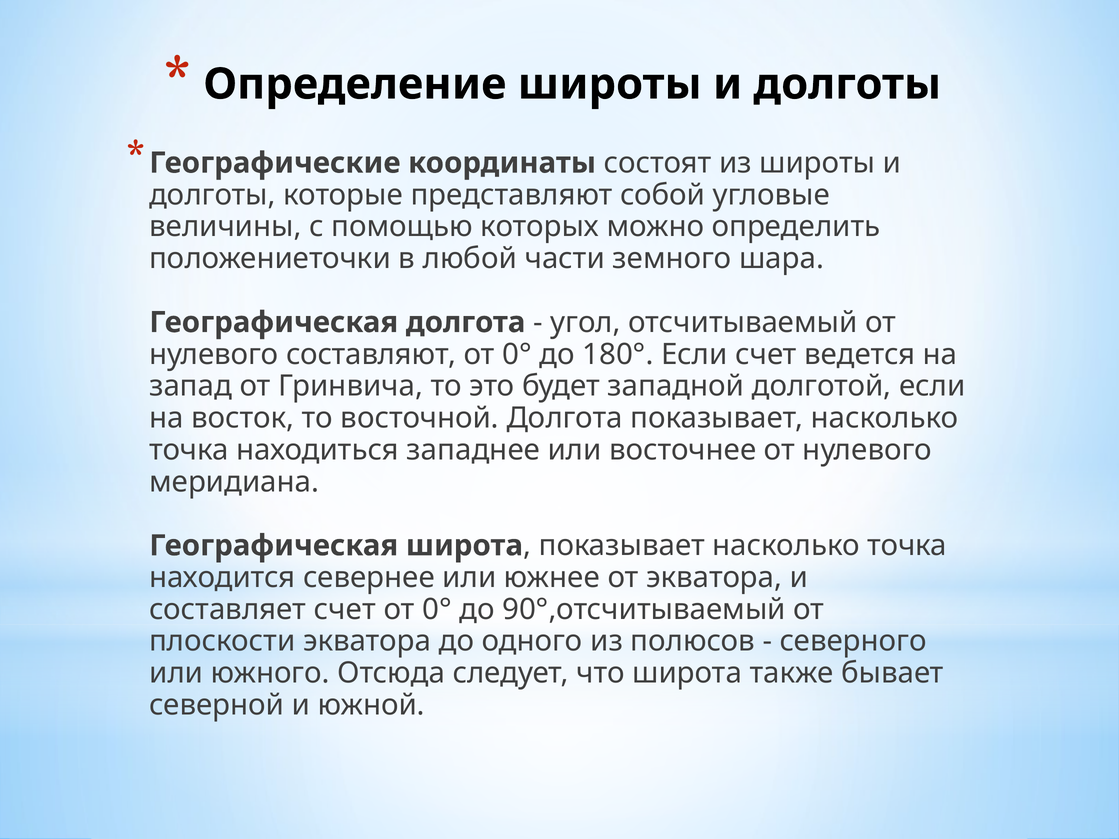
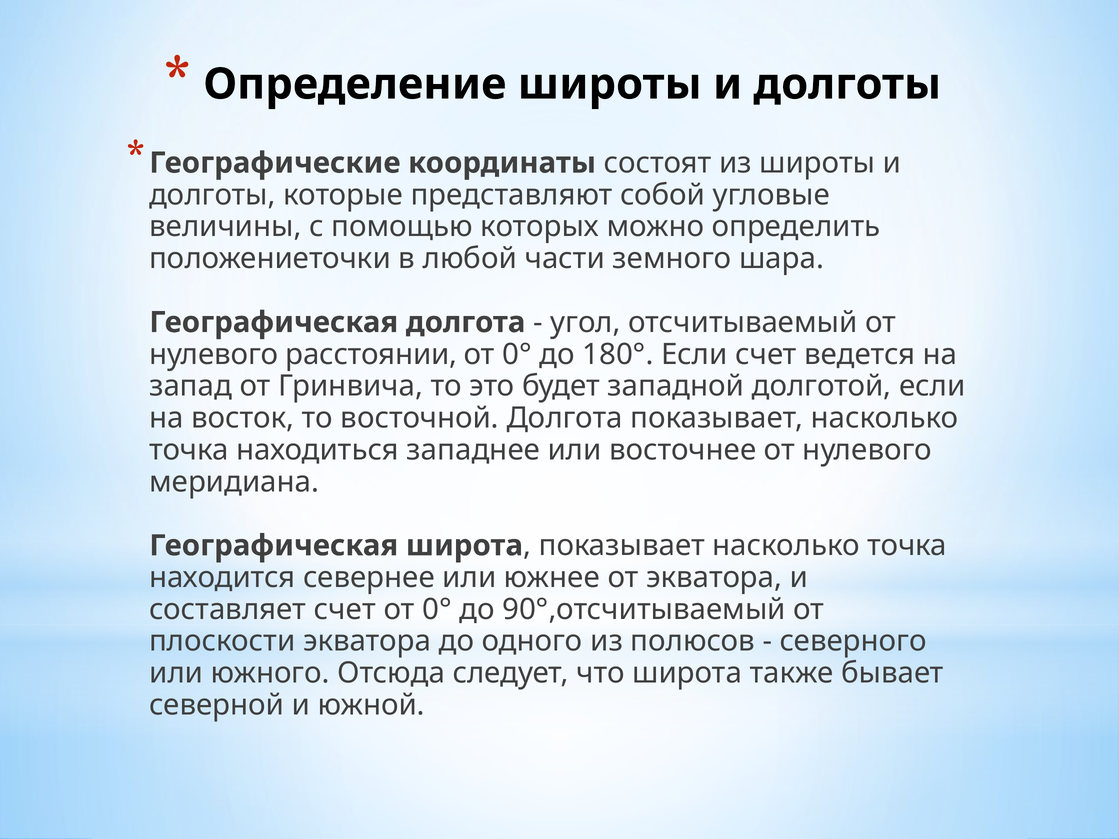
составляют: составляют -> расстоянии
